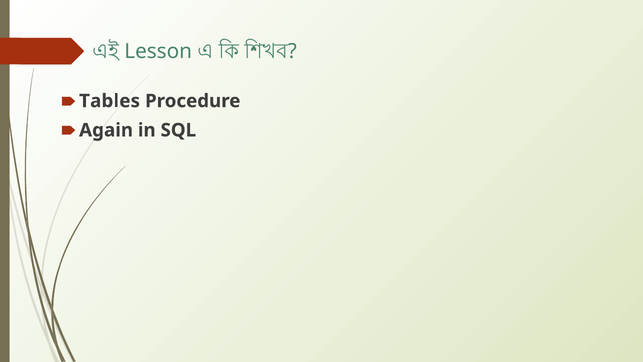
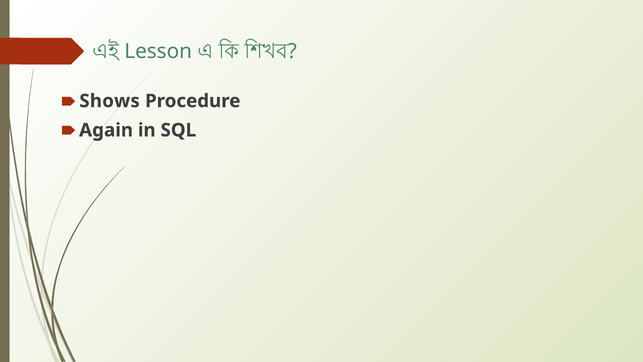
Tables: Tables -> Shows
